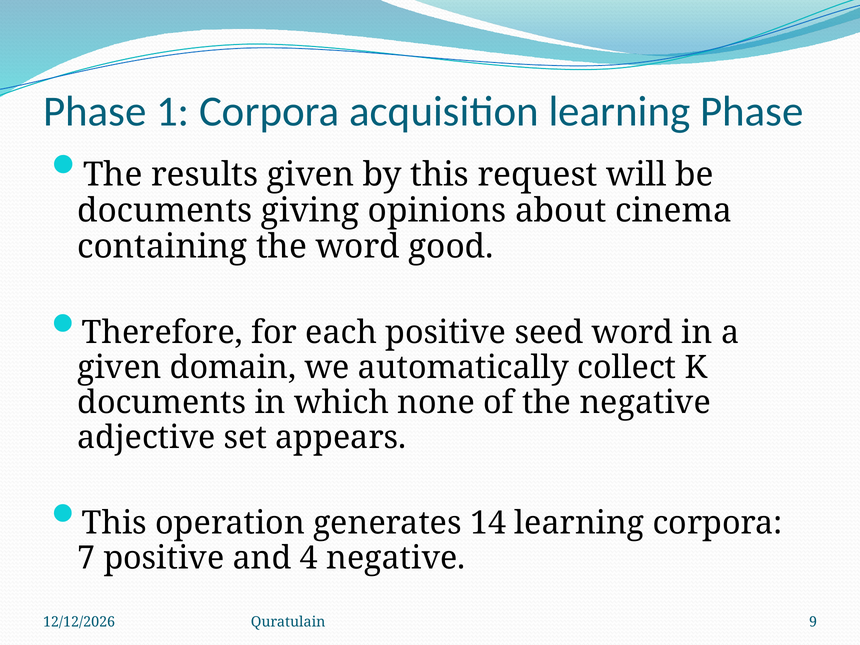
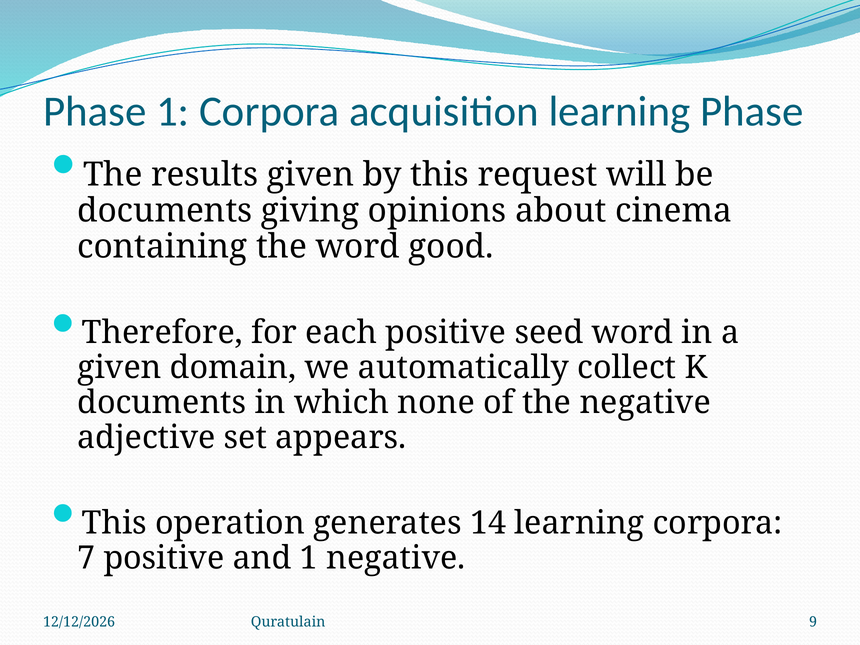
and 4: 4 -> 1
